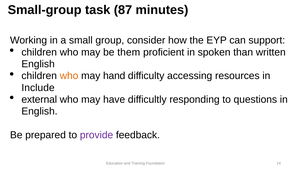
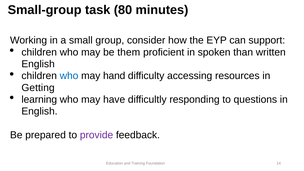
87: 87 -> 80
who at (69, 76) colour: orange -> blue
Include: Include -> Getting
external: external -> learning
